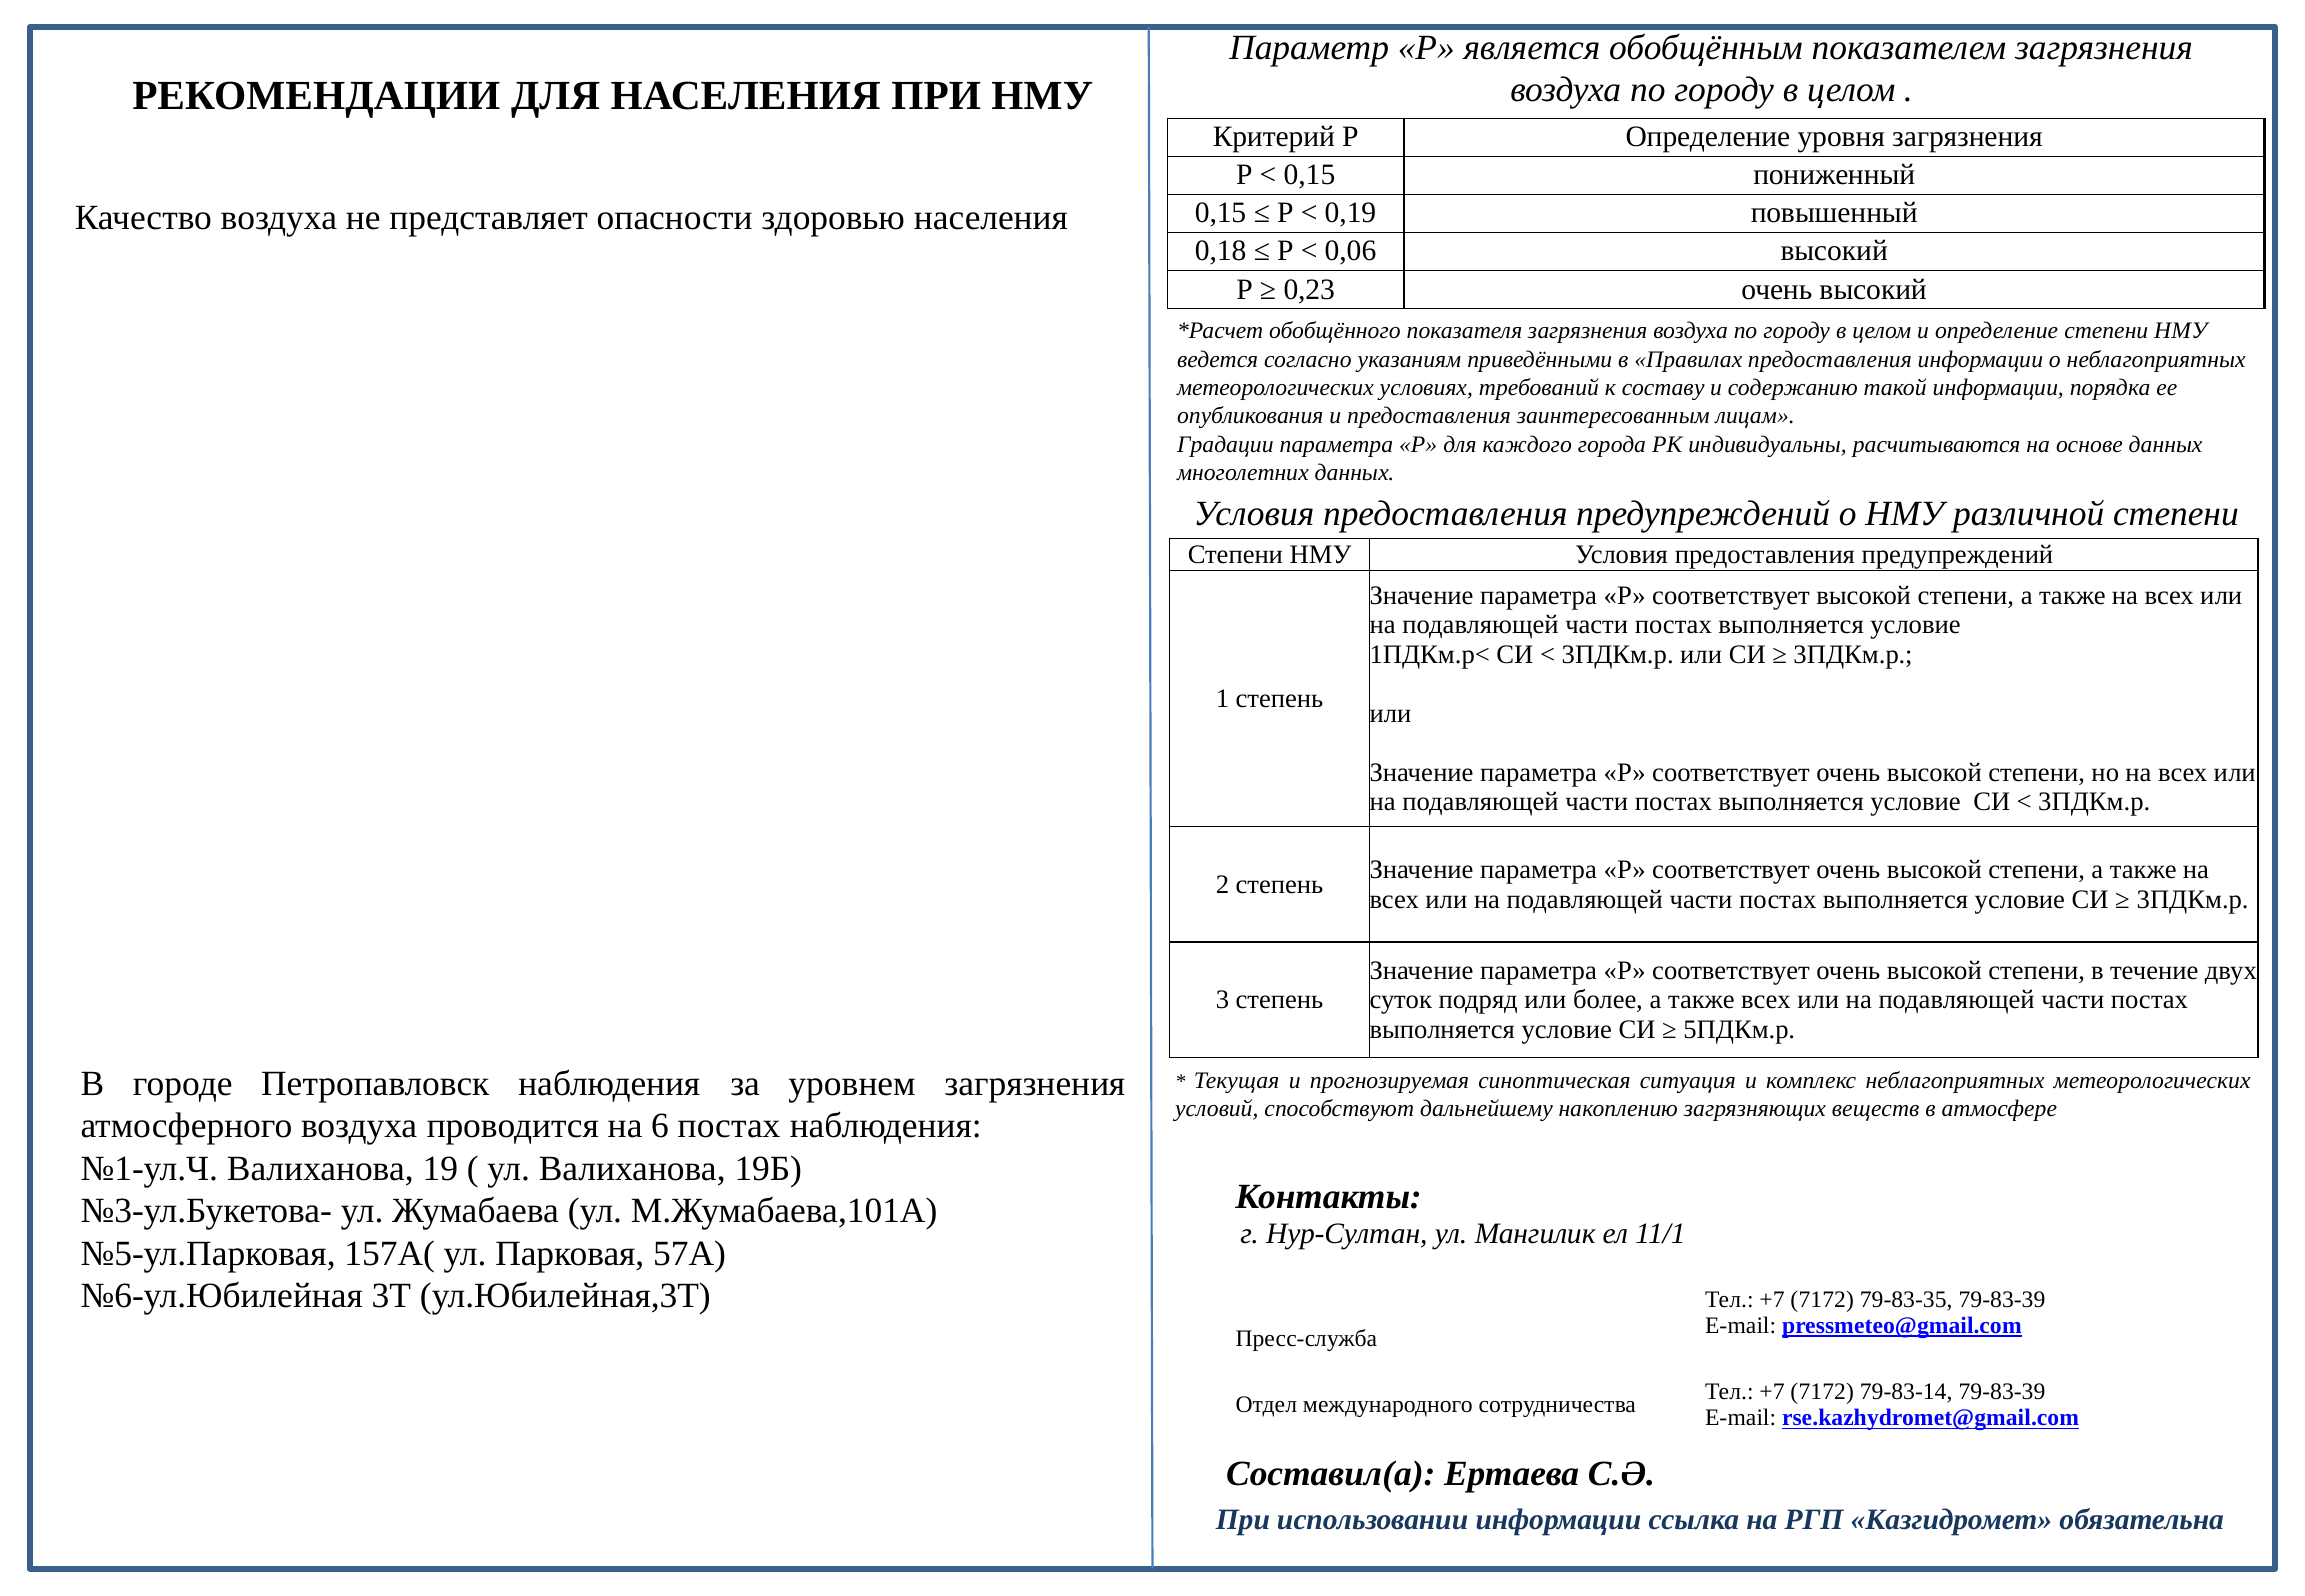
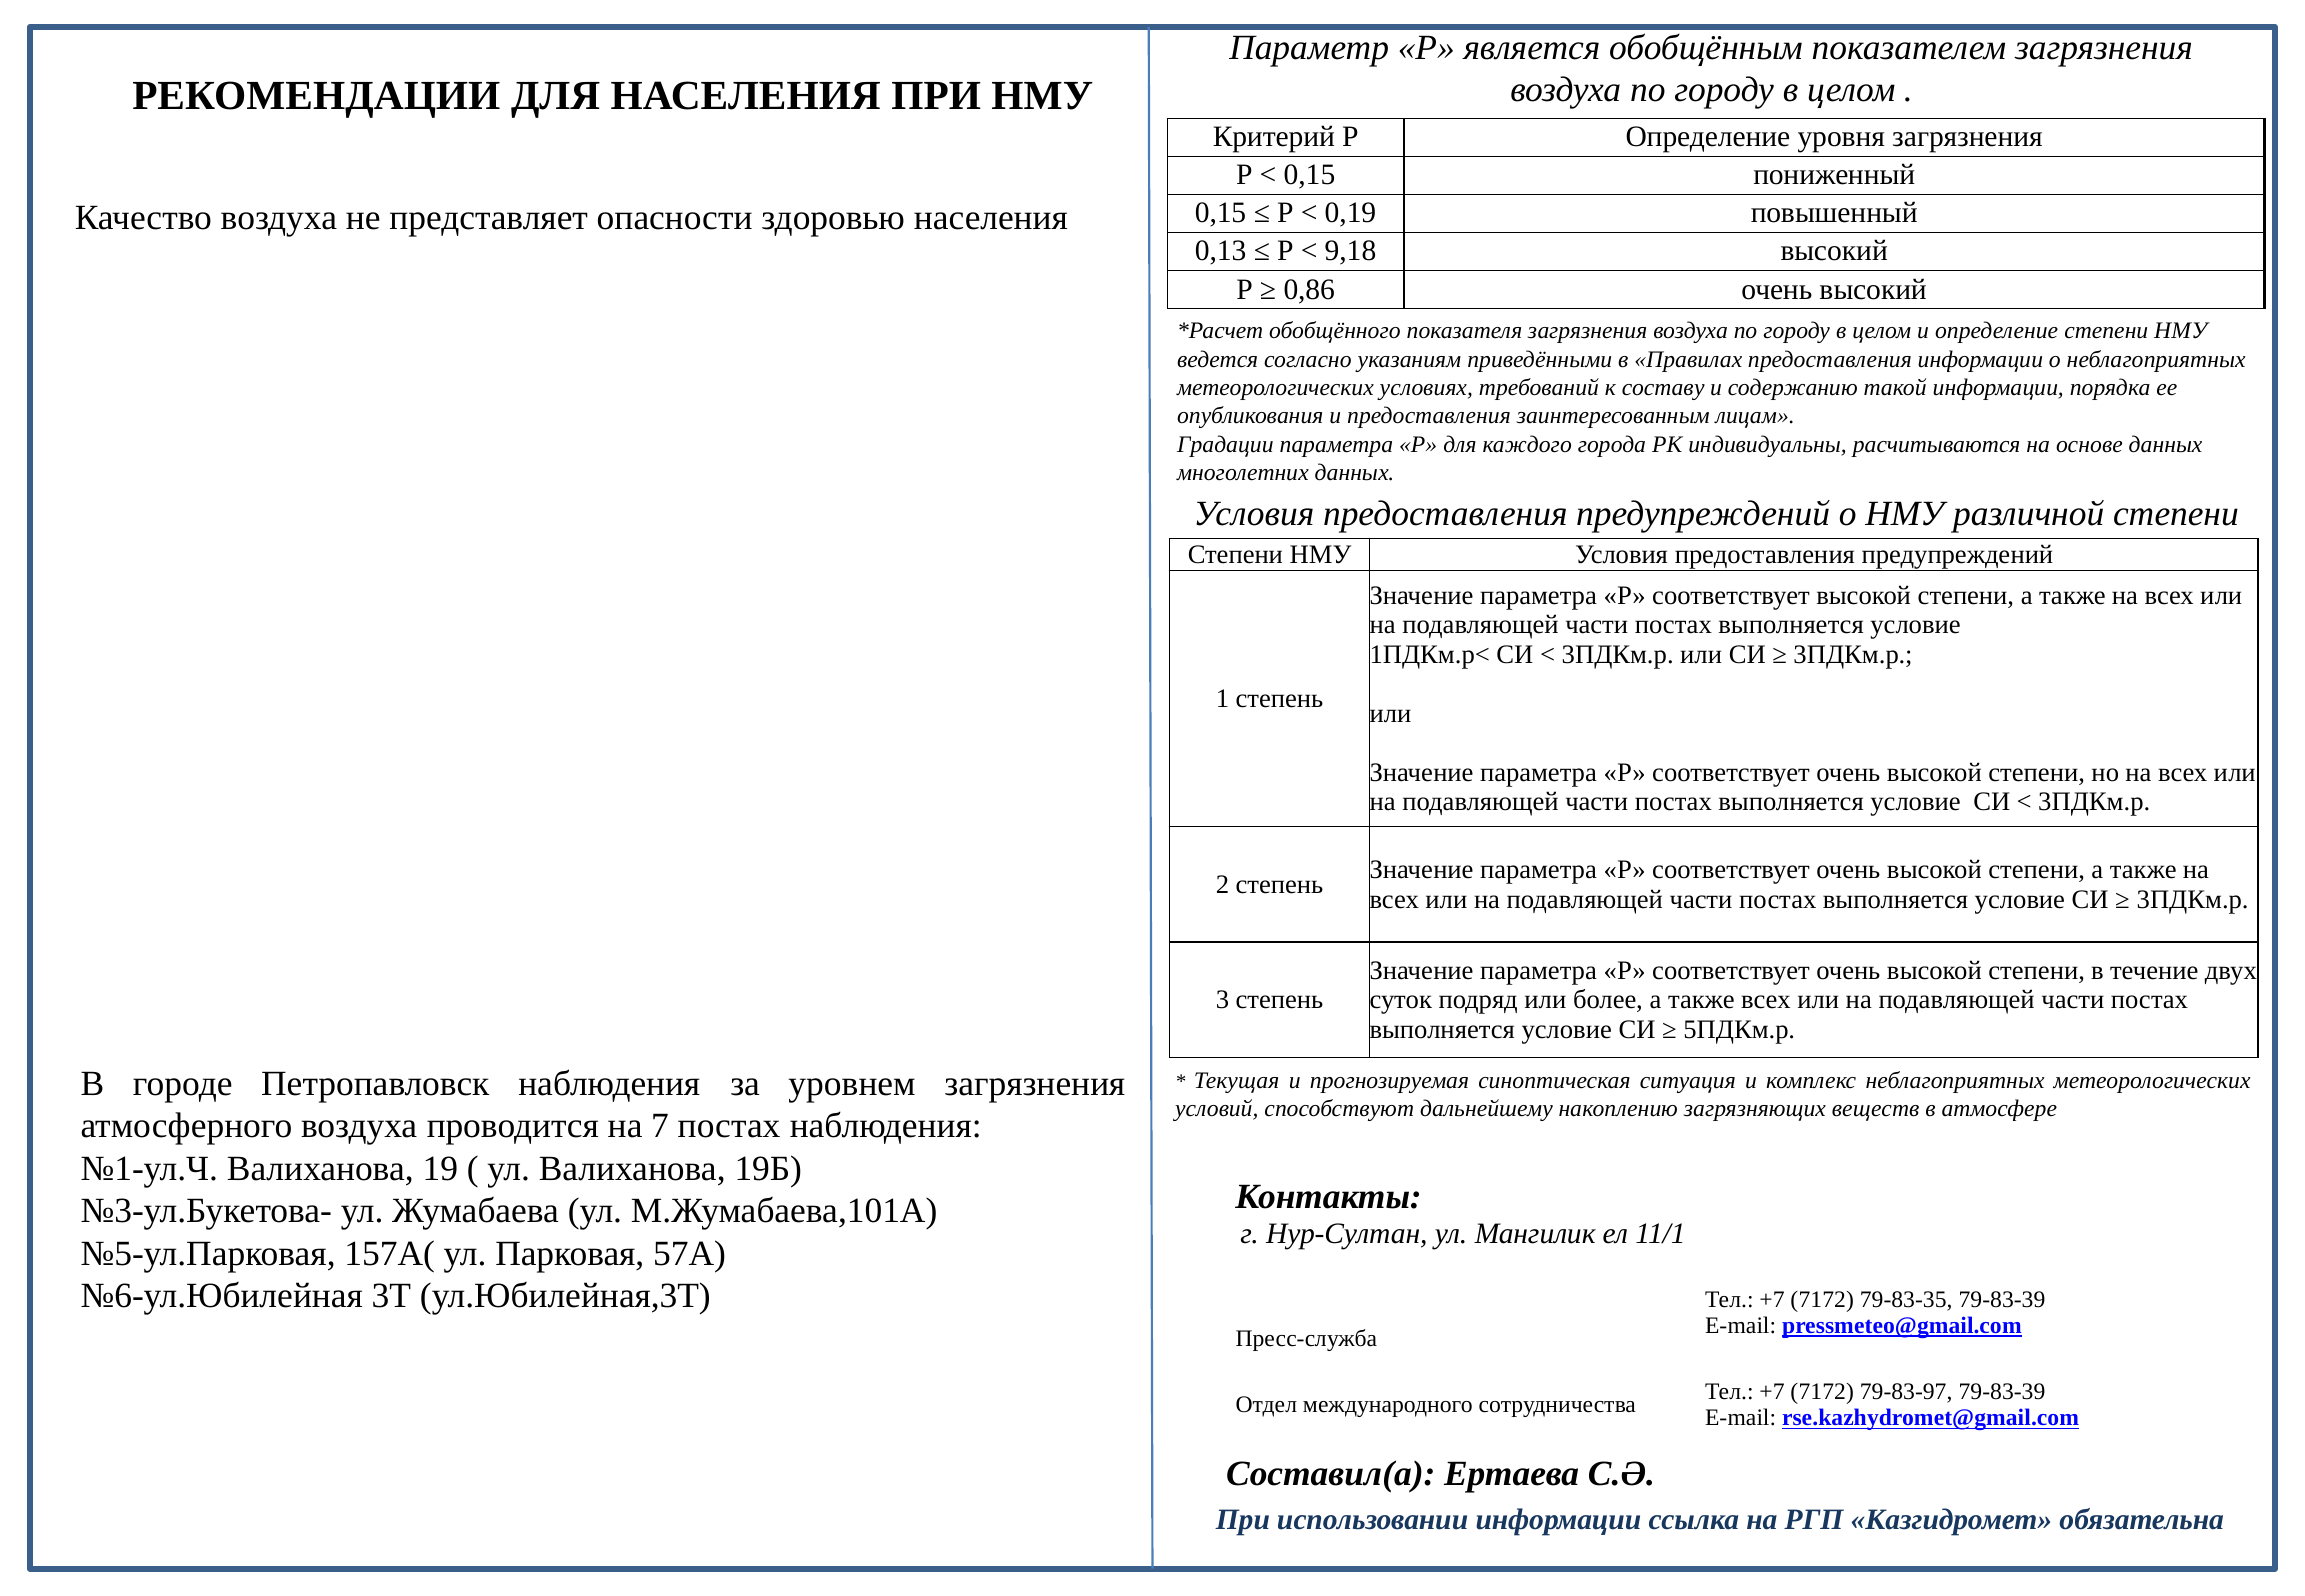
0,18: 0,18 -> 0,13
0,06: 0,06 -> 9,18
0,23: 0,23 -> 0,86
6: 6 -> 7
79-83-14: 79-83-14 -> 79-83-97
